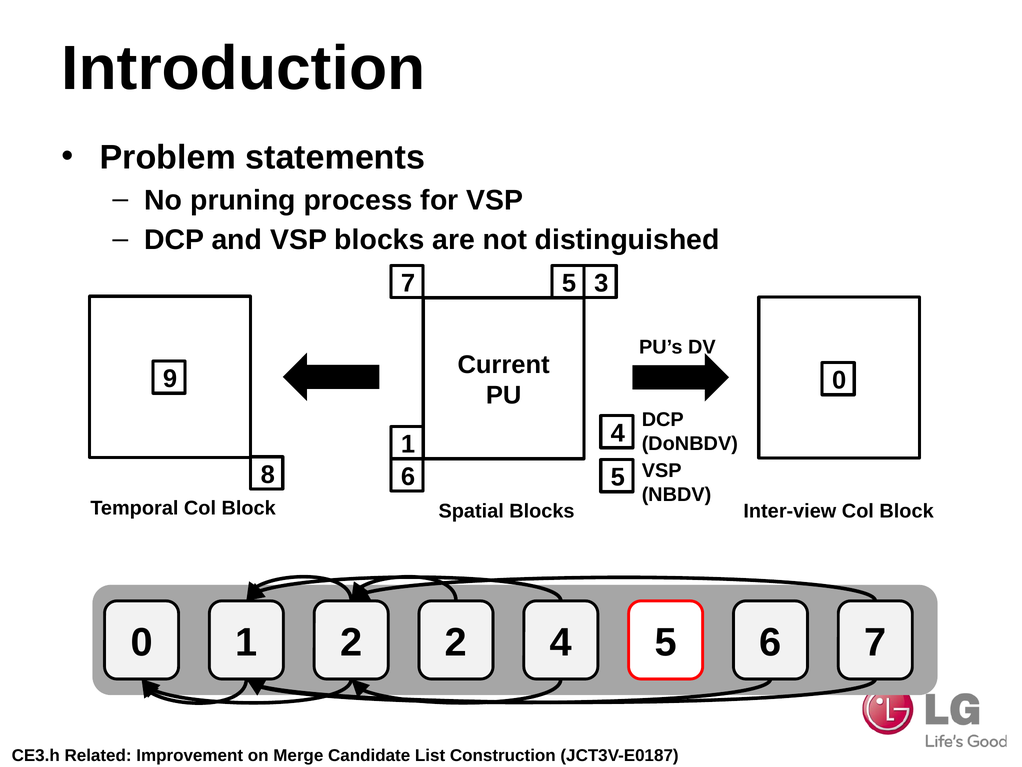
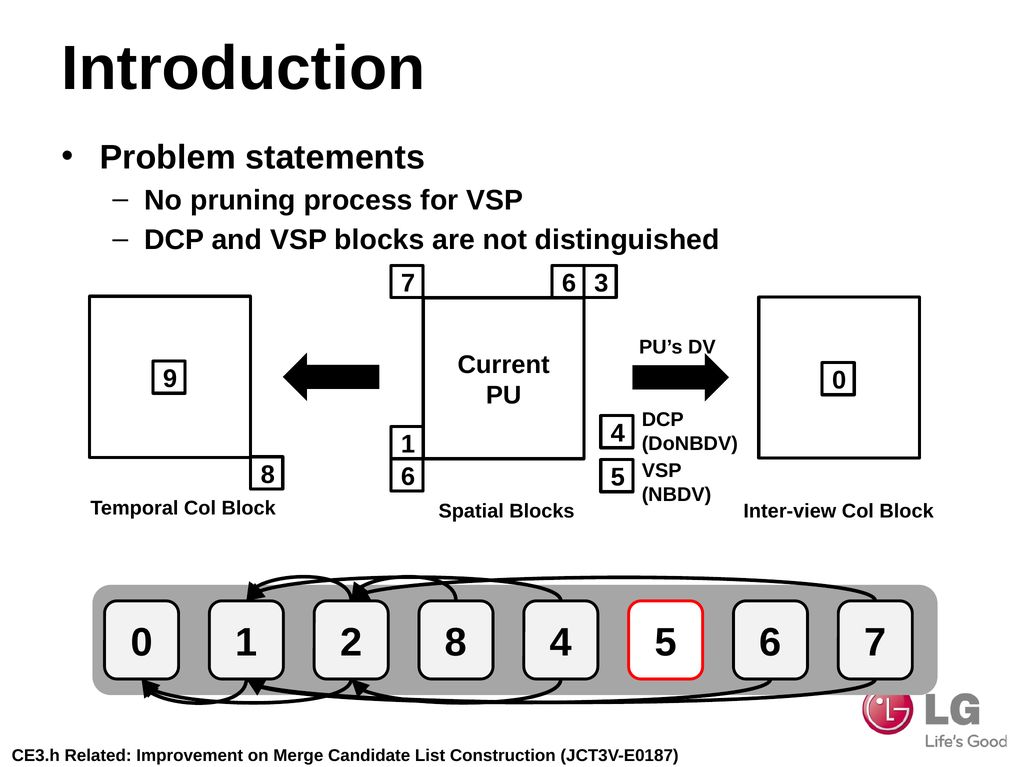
7 5: 5 -> 6
2 2: 2 -> 8
